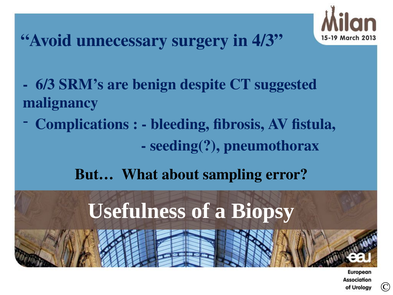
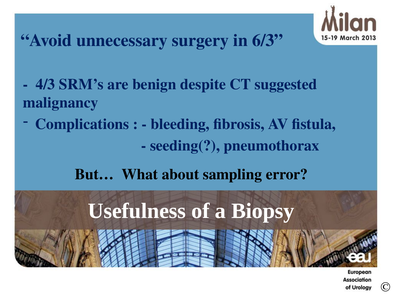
4/3: 4/3 -> 6/3
6/3: 6/3 -> 4/3
